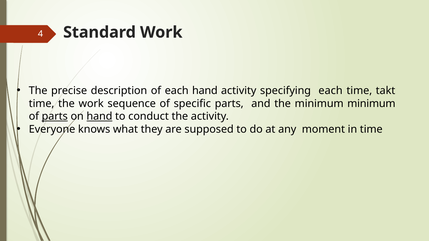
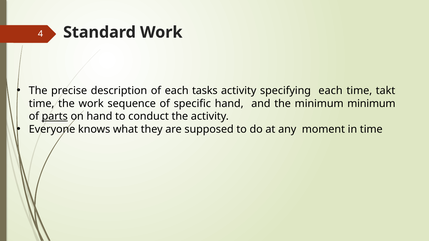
each hand: hand -> tasks
specific parts: parts -> hand
hand at (99, 117) underline: present -> none
